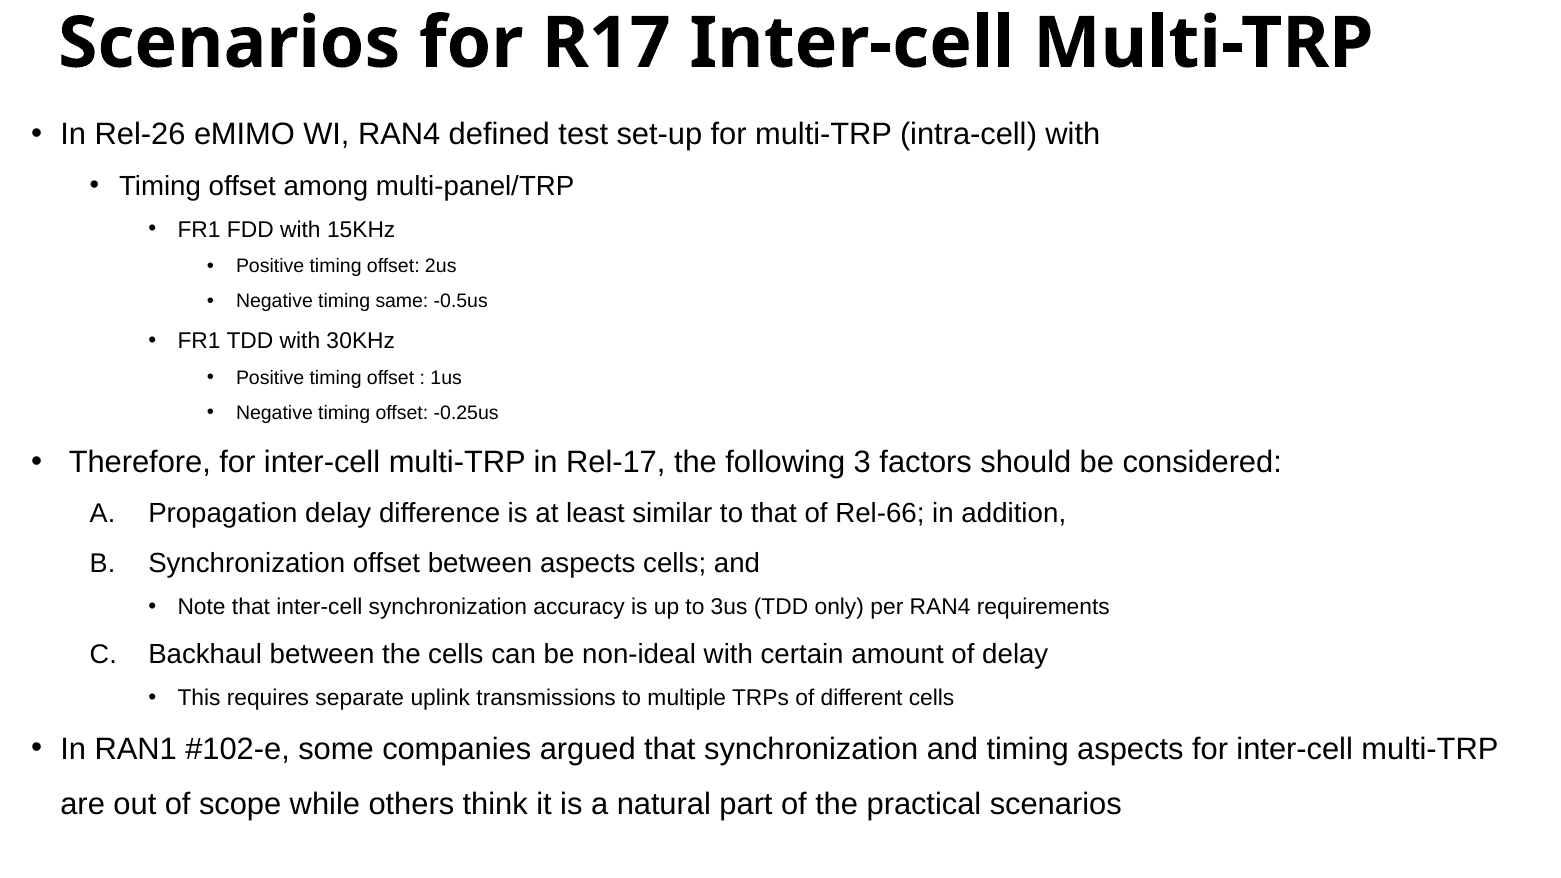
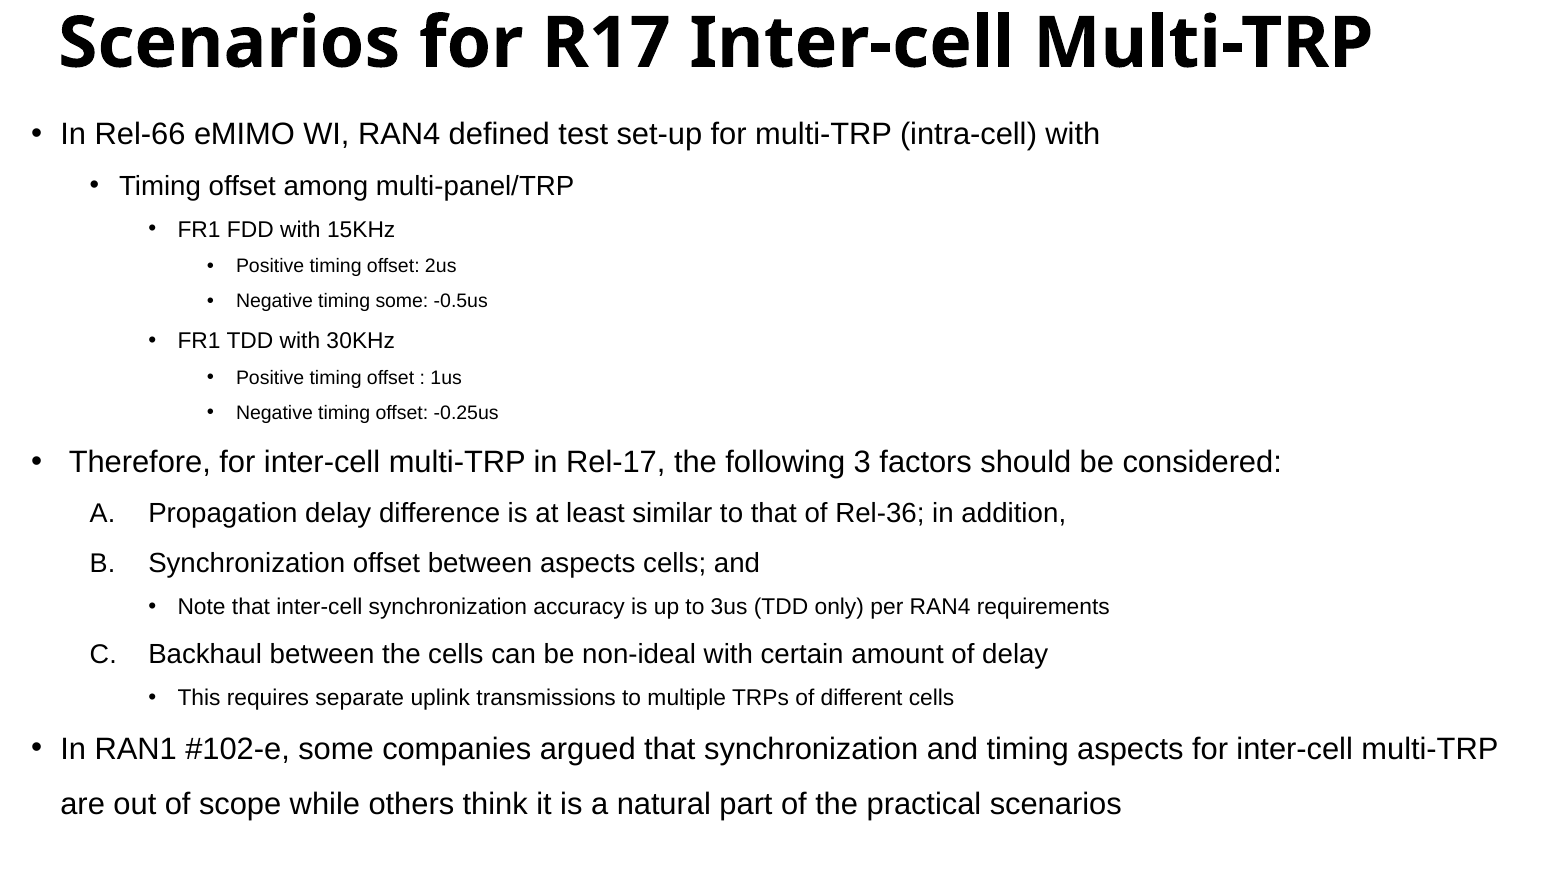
Rel-26: Rel-26 -> Rel-66
timing same: same -> some
Rel-66: Rel-66 -> Rel-36
